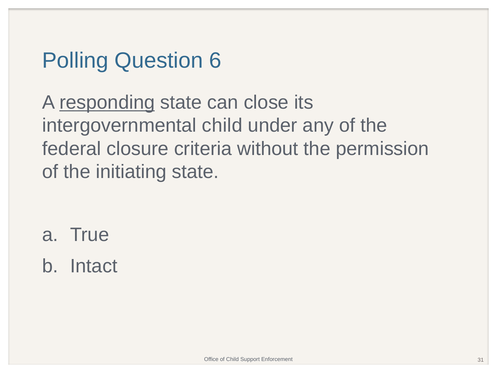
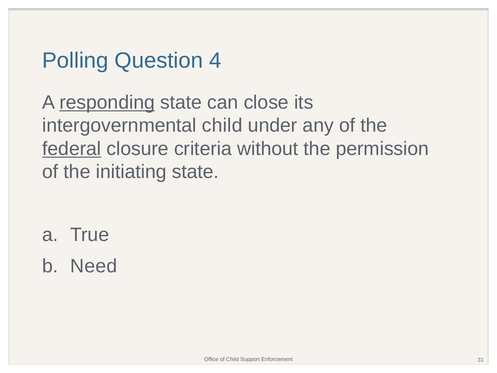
6: 6 -> 4
federal underline: none -> present
Intact: Intact -> Need
